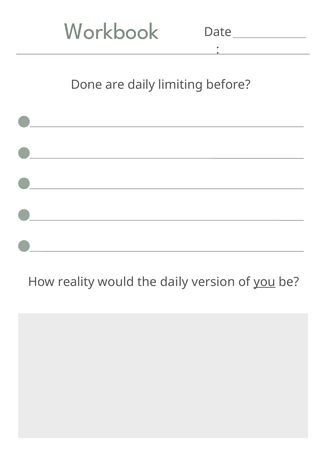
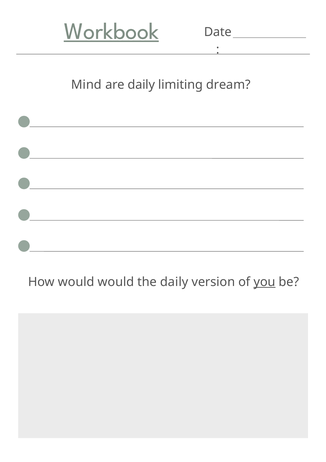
Workbook underline: none -> present
Done: Done -> Mind
before: before -> dream
How reality: reality -> would
